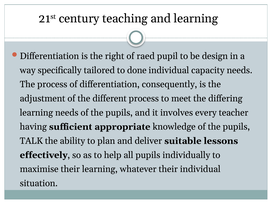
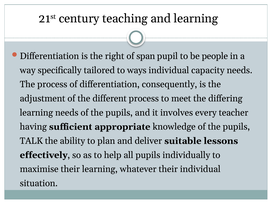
raed: raed -> span
design: design -> people
done: done -> ways
